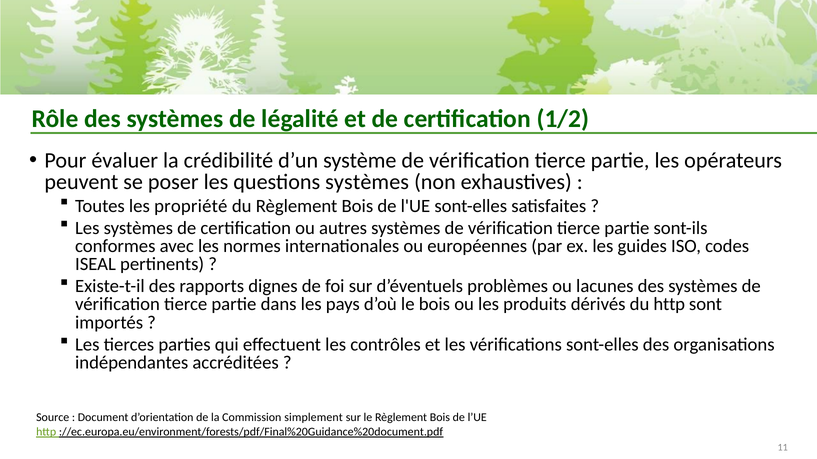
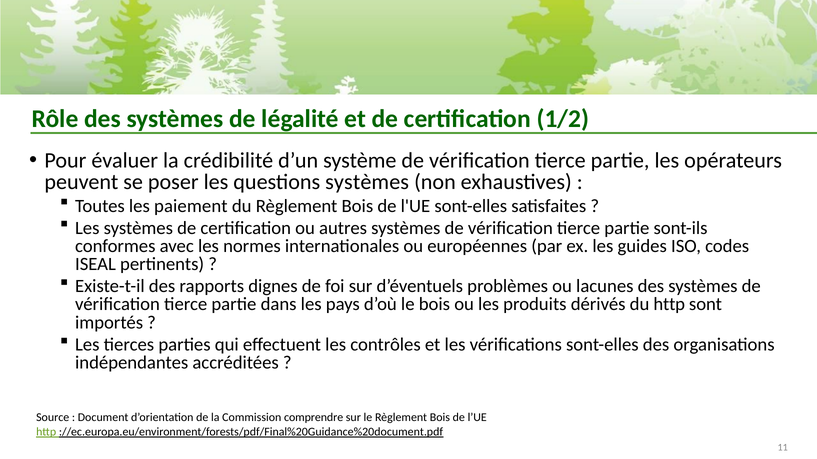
propriété: propriété -> paiement
simplement: simplement -> comprendre
